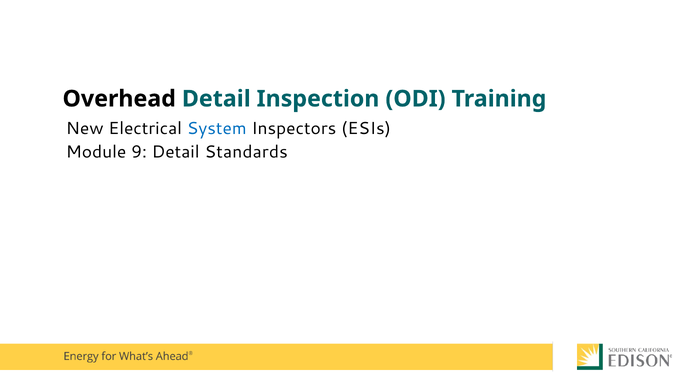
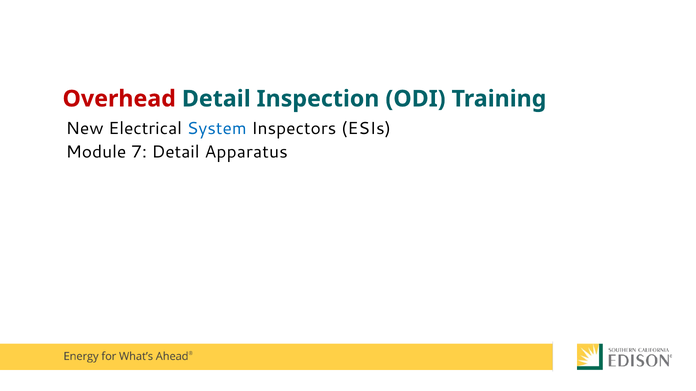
Overhead colour: black -> red
9: 9 -> 7
Standards: Standards -> Apparatus
